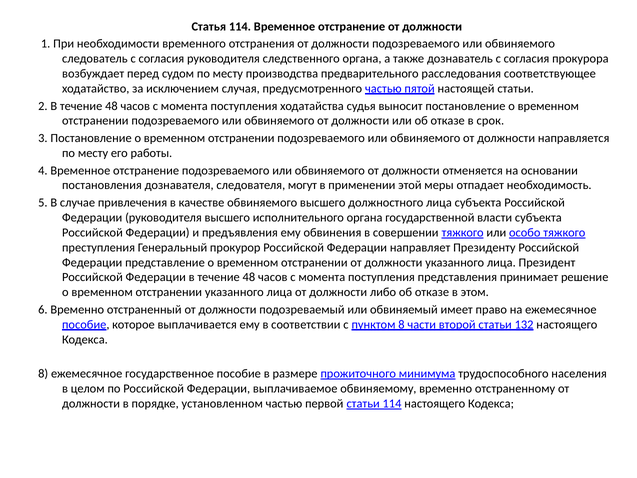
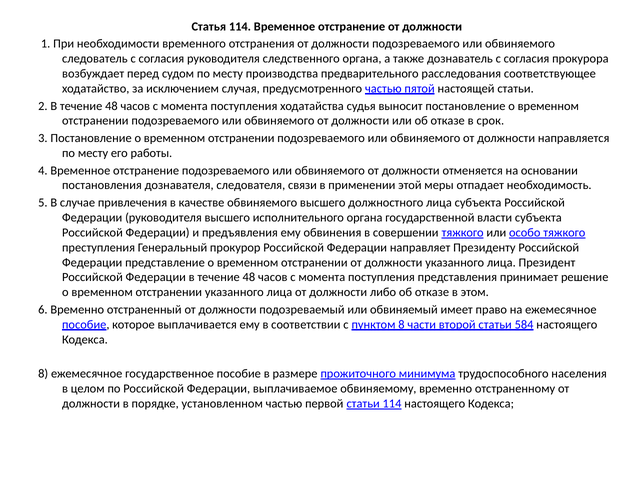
могут: могут -> связи
132: 132 -> 584
